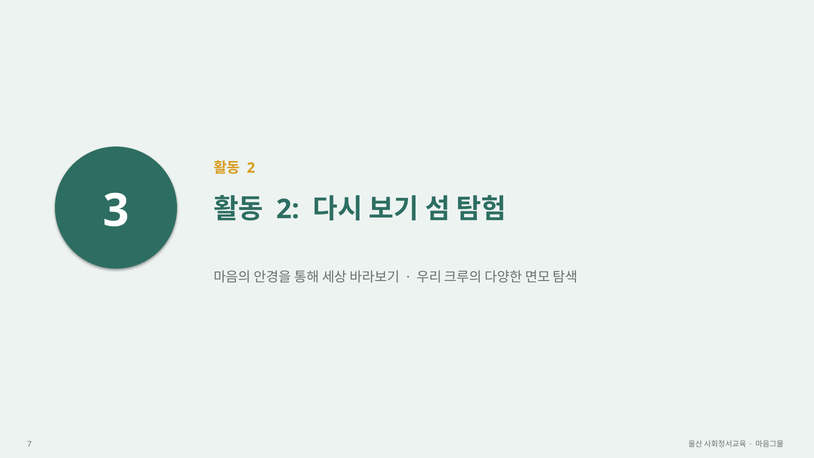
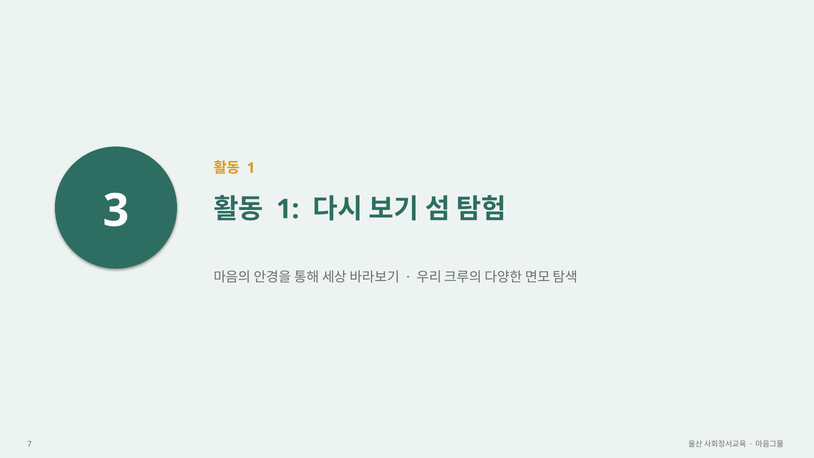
2 at (251, 168): 2 -> 1
2 at (288, 209): 2 -> 1
